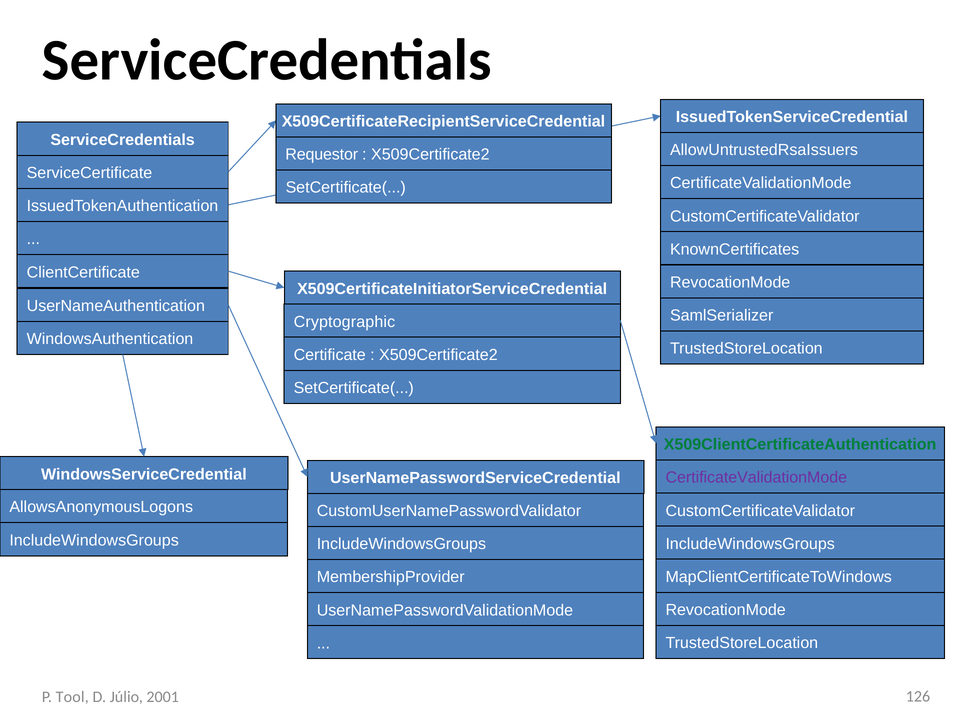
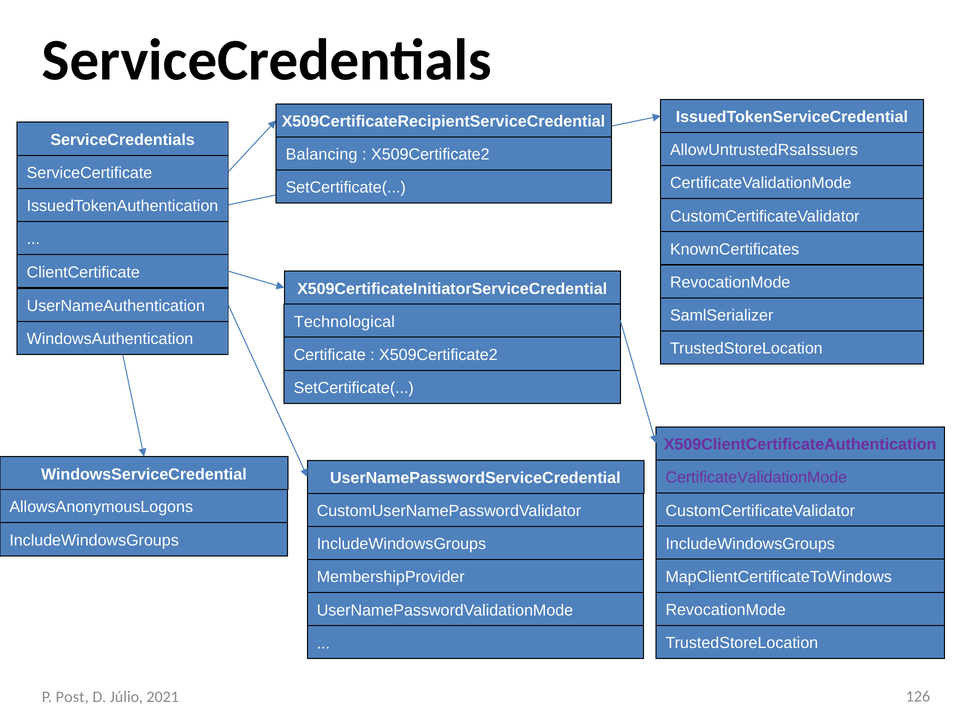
Requestor: Requestor -> Balancing
Cryptographic: Cryptographic -> Technological
X509ClientCertificateAuthentication colour: green -> purple
Tool: Tool -> Post
2001: 2001 -> 2021
